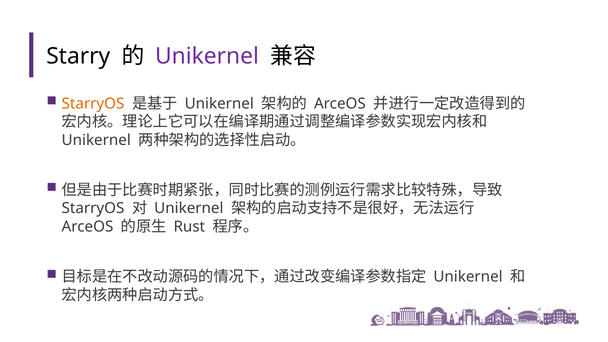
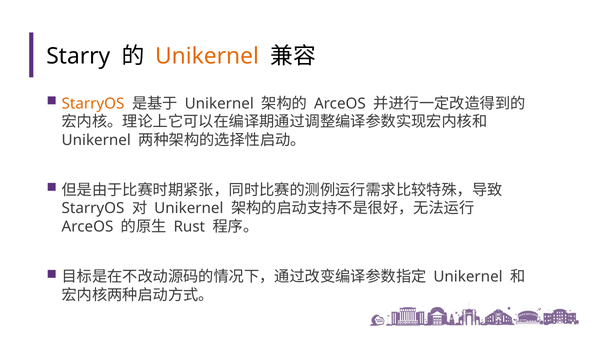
Unikernel at (207, 56) colour: purple -> orange
